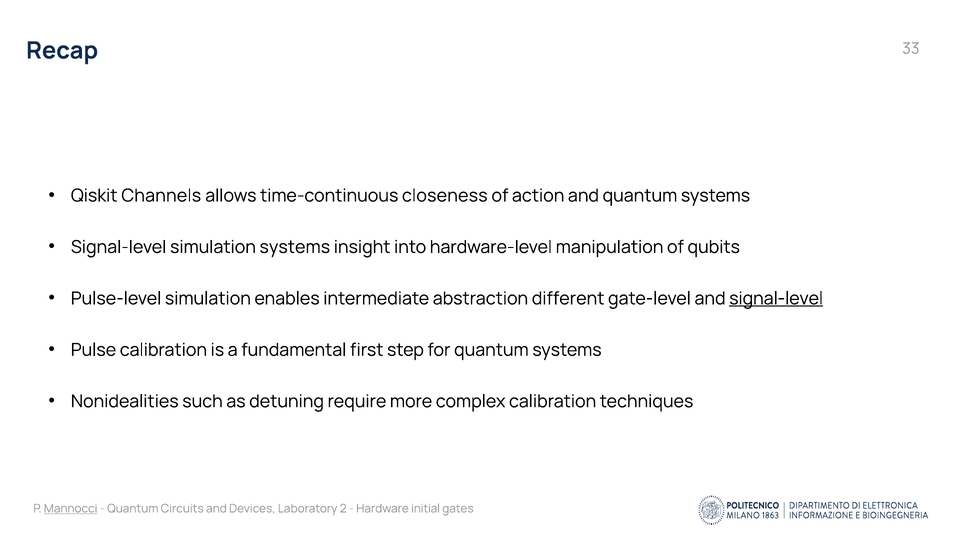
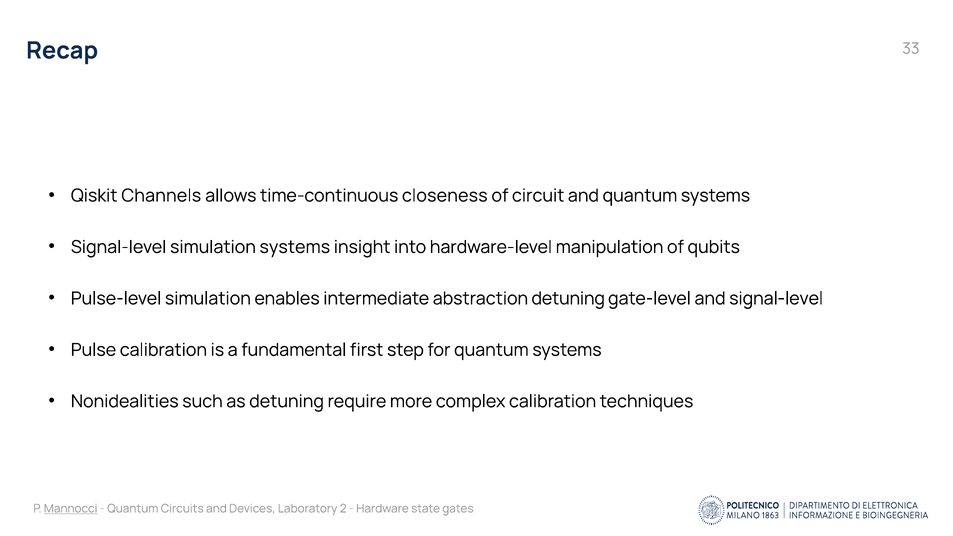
action: action -> circuit
abstraction different: different -> detuning
signal-level at (776, 299) underline: present -> none
initial: initial -> state
